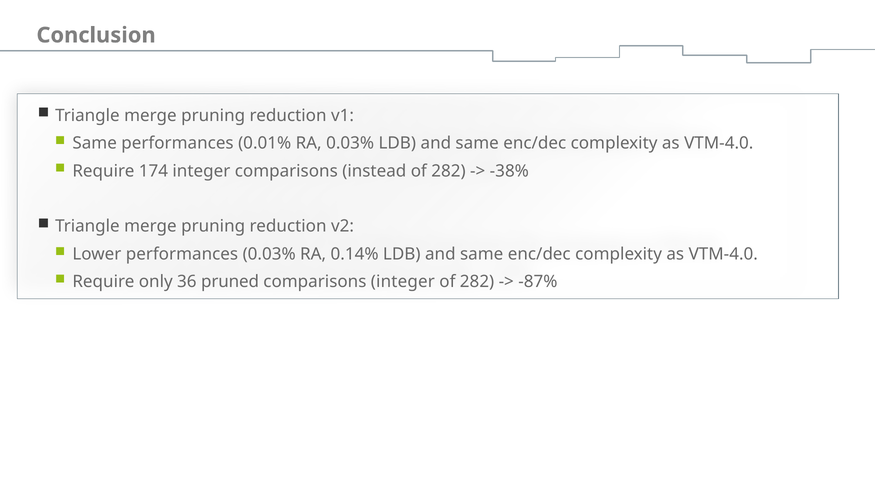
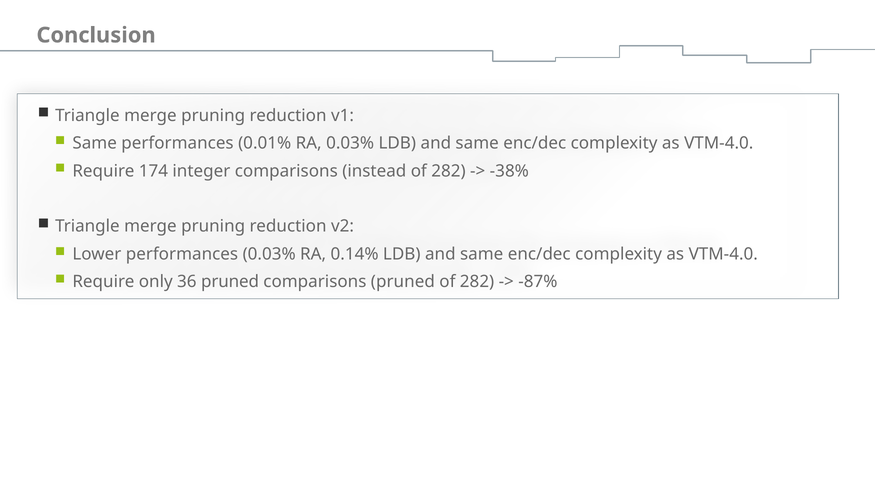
comparisons integer: integer -> pruned
